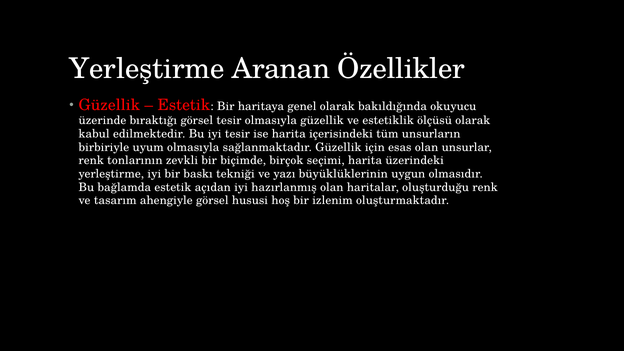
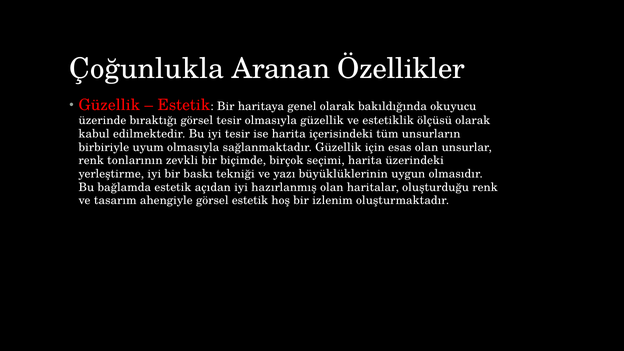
Yerleştirme at (147, 69): Yerleştirme -> Çoğunlukla
görsel hususi: hususi -> estetik
